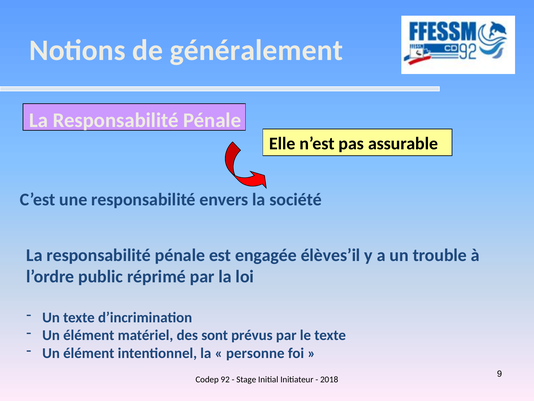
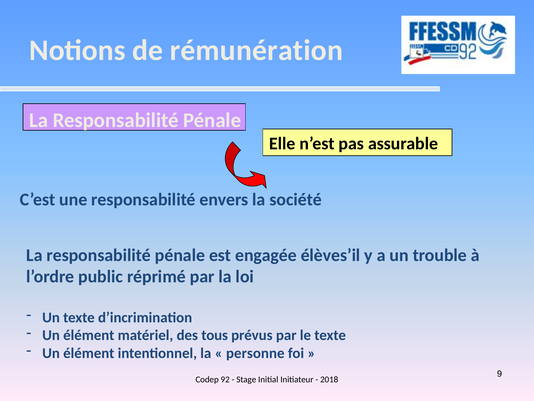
généralement: généralement -> rémunération
sont: sont -> tous
